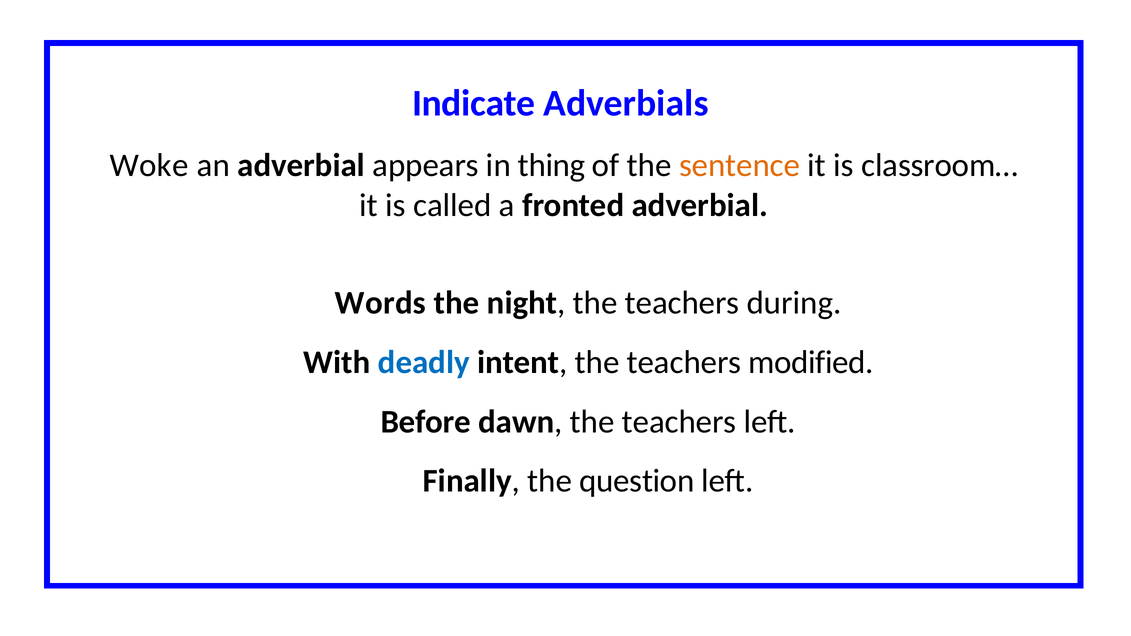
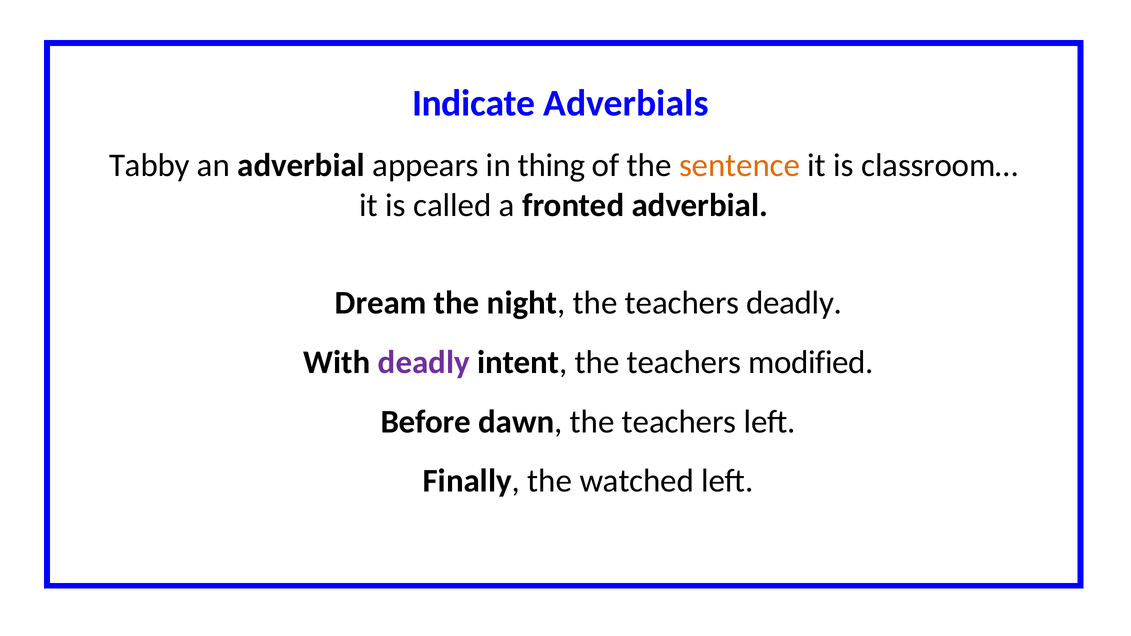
Woke: Woke -> Tabby
Words: Words -> Dream
teachers during: during -> deadly
deadly at (424, 362) colour: blue -> purple
question: question -> watched
